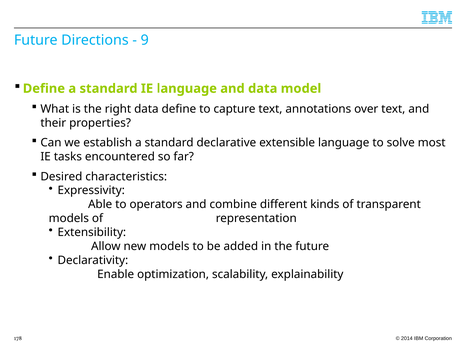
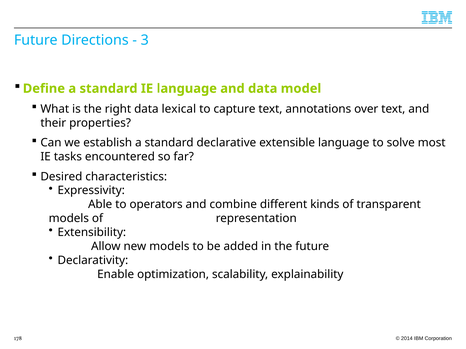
9: 9 -> 3
data define: define -> lexical
